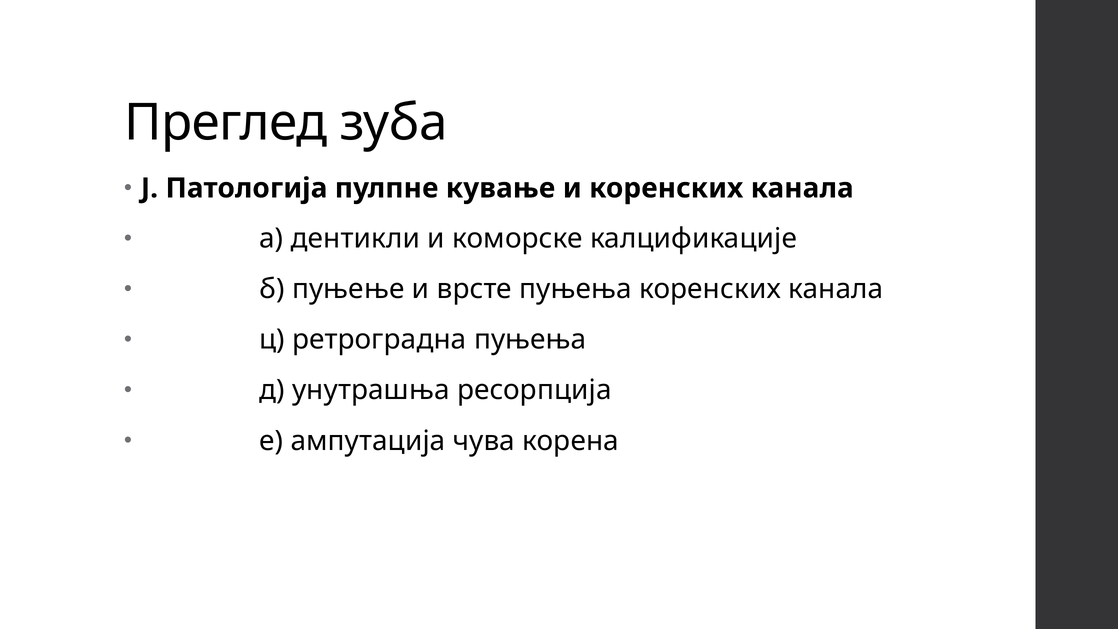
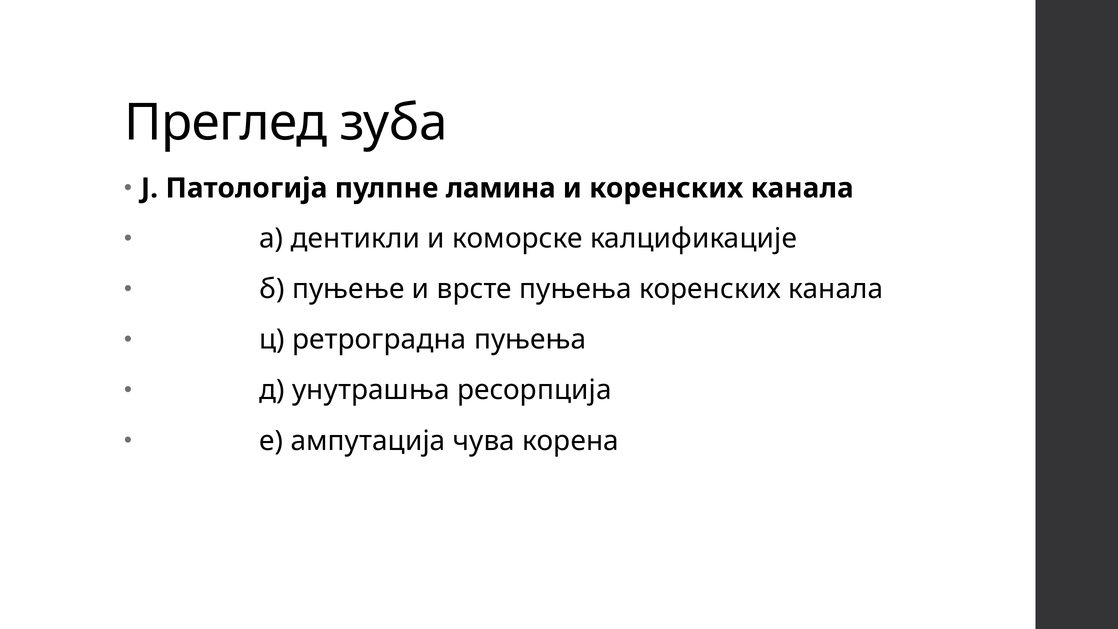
кување: кување -> ламина
